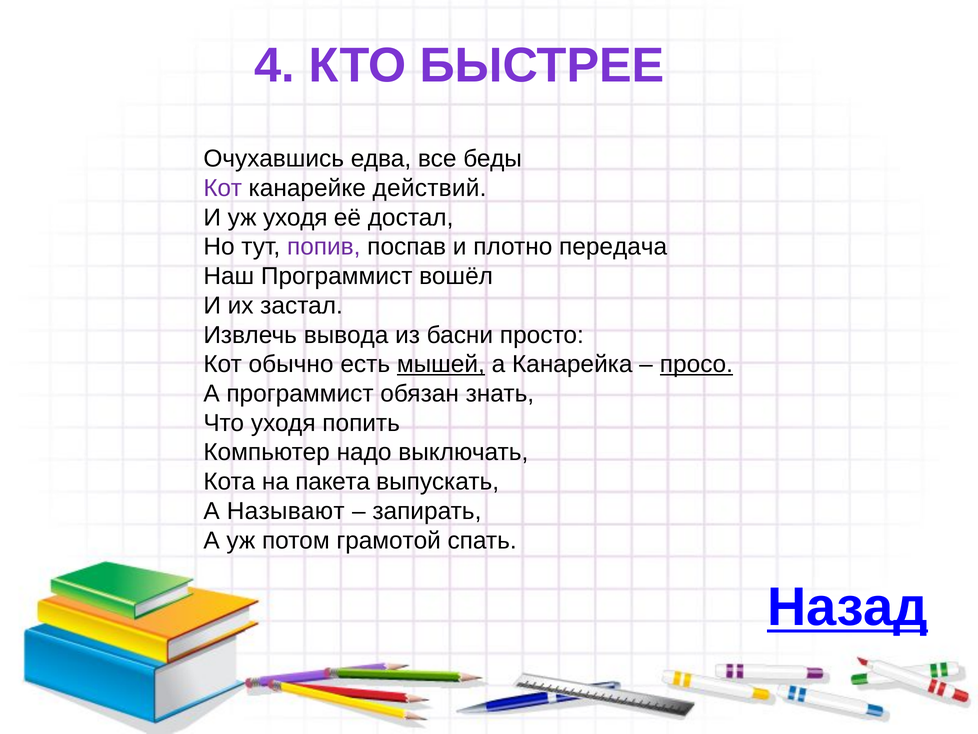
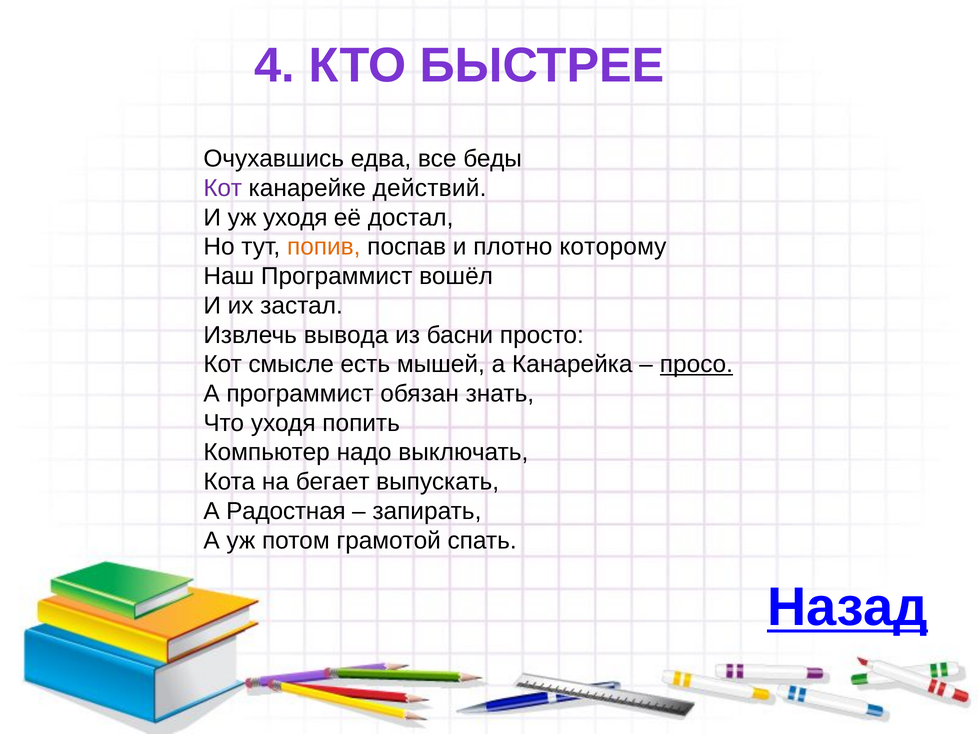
попив colour: purple -> orange
передача: передача -> которому
обычно: обычно -> смысле
мышей underline: present -> none
пакета: пакета -> бегает
Называют: Называют -> Радостная
